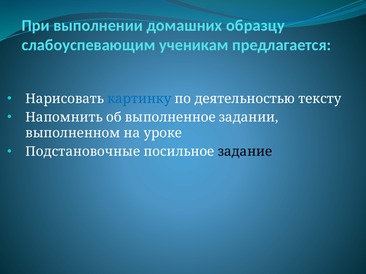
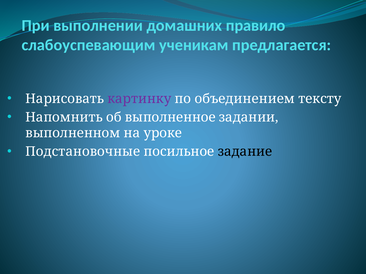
образцу: образцу -> правило
картинку colour: blue -> purple
деятельностью: деятельностью -> объединением
